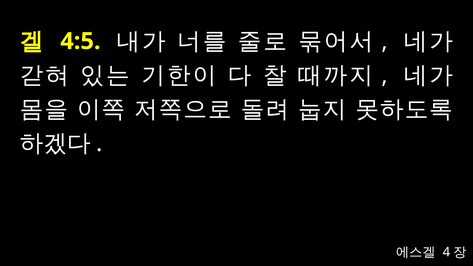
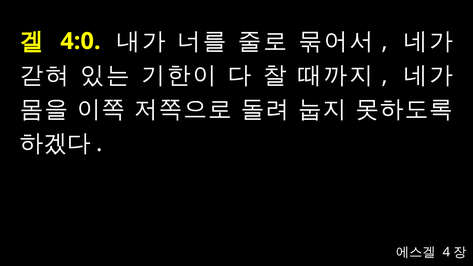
4:5: 4:5 -> 4:0
